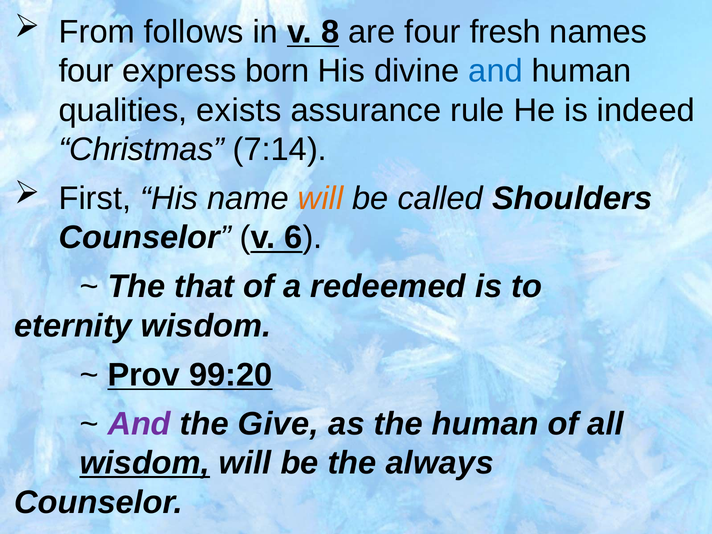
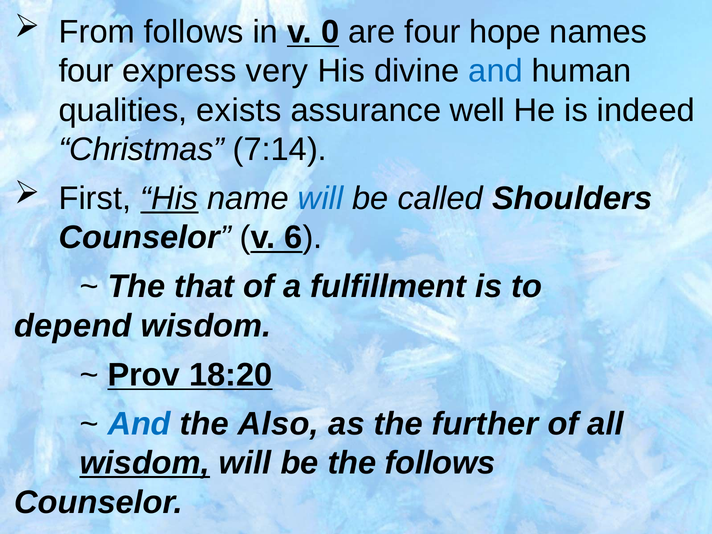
8: 8 -> 0
fresh: fresh -> hope
born: born -> very
rule: rule -> well
His at (169, 198) underline: none -> present
will at (321, 198) colour: orange -> blue
redeemed: redeemed -> fulfillment
eternity: eternity -> depend
99:20: 99:20 -> 18:20
And at (139, 424) colour: purple -> blue
Give: Give -> Also
the human: human -> further
the always: always -> follows
